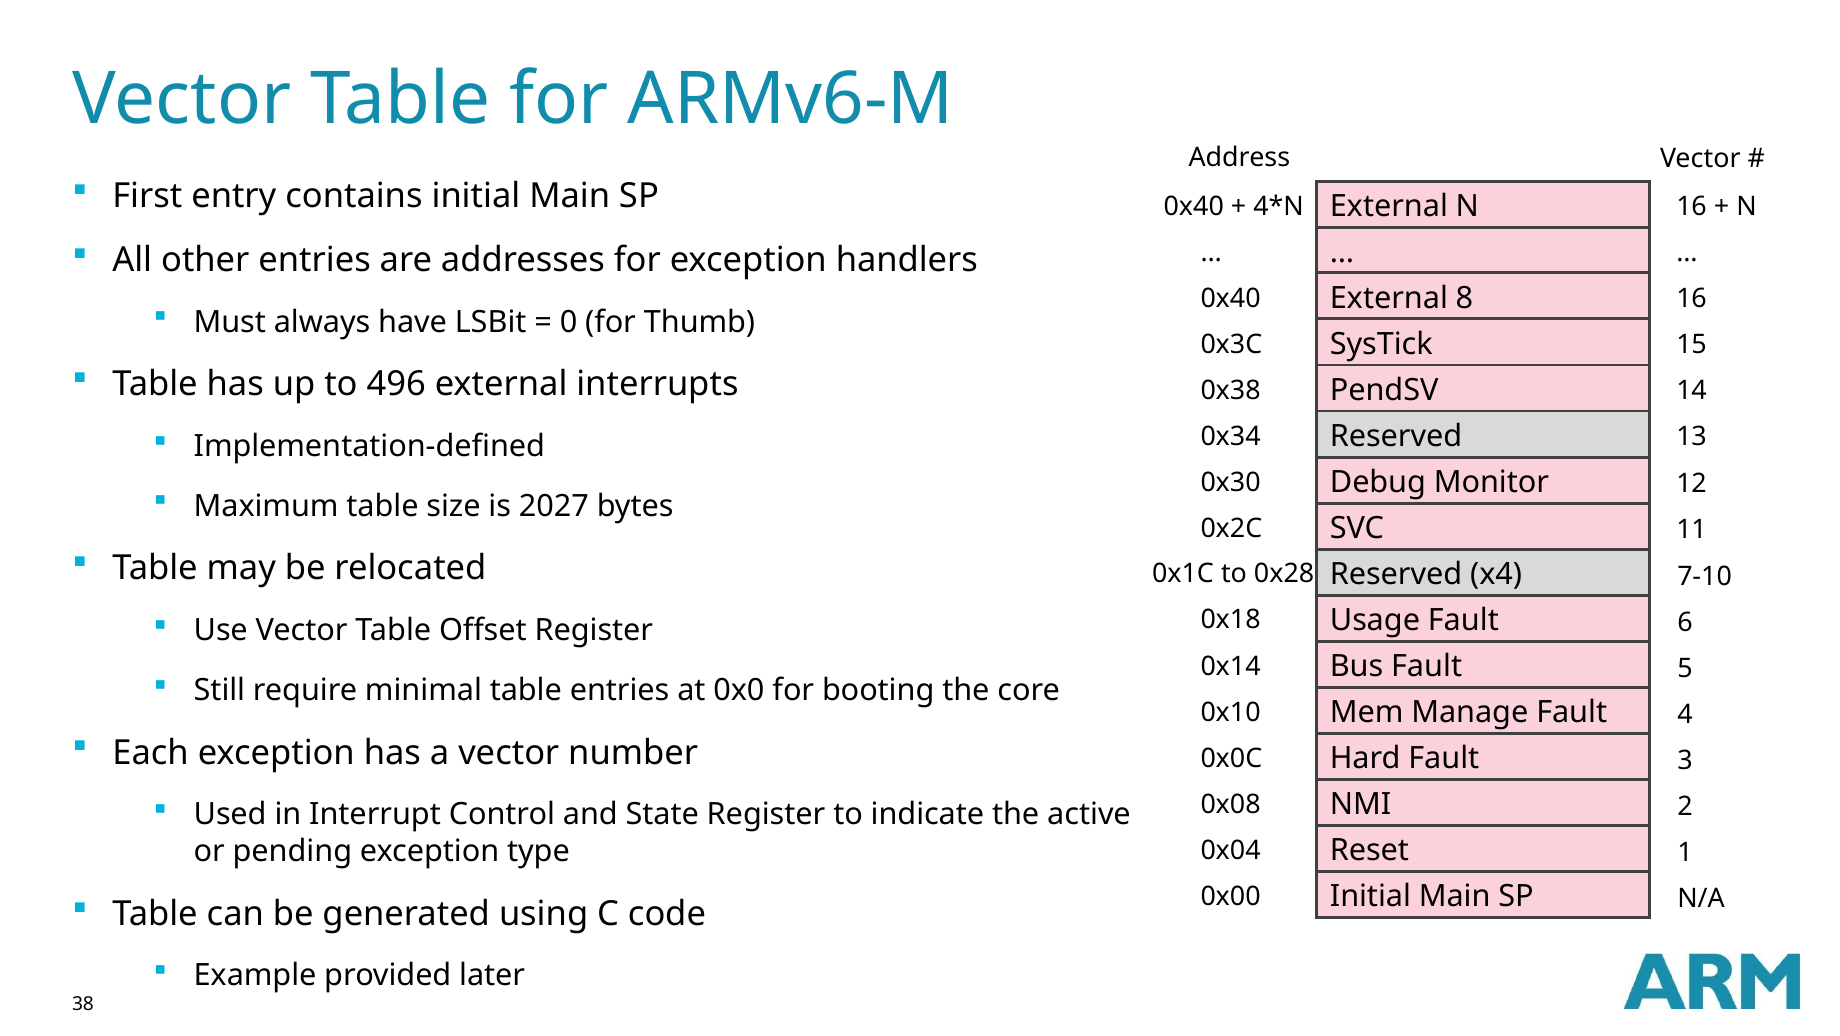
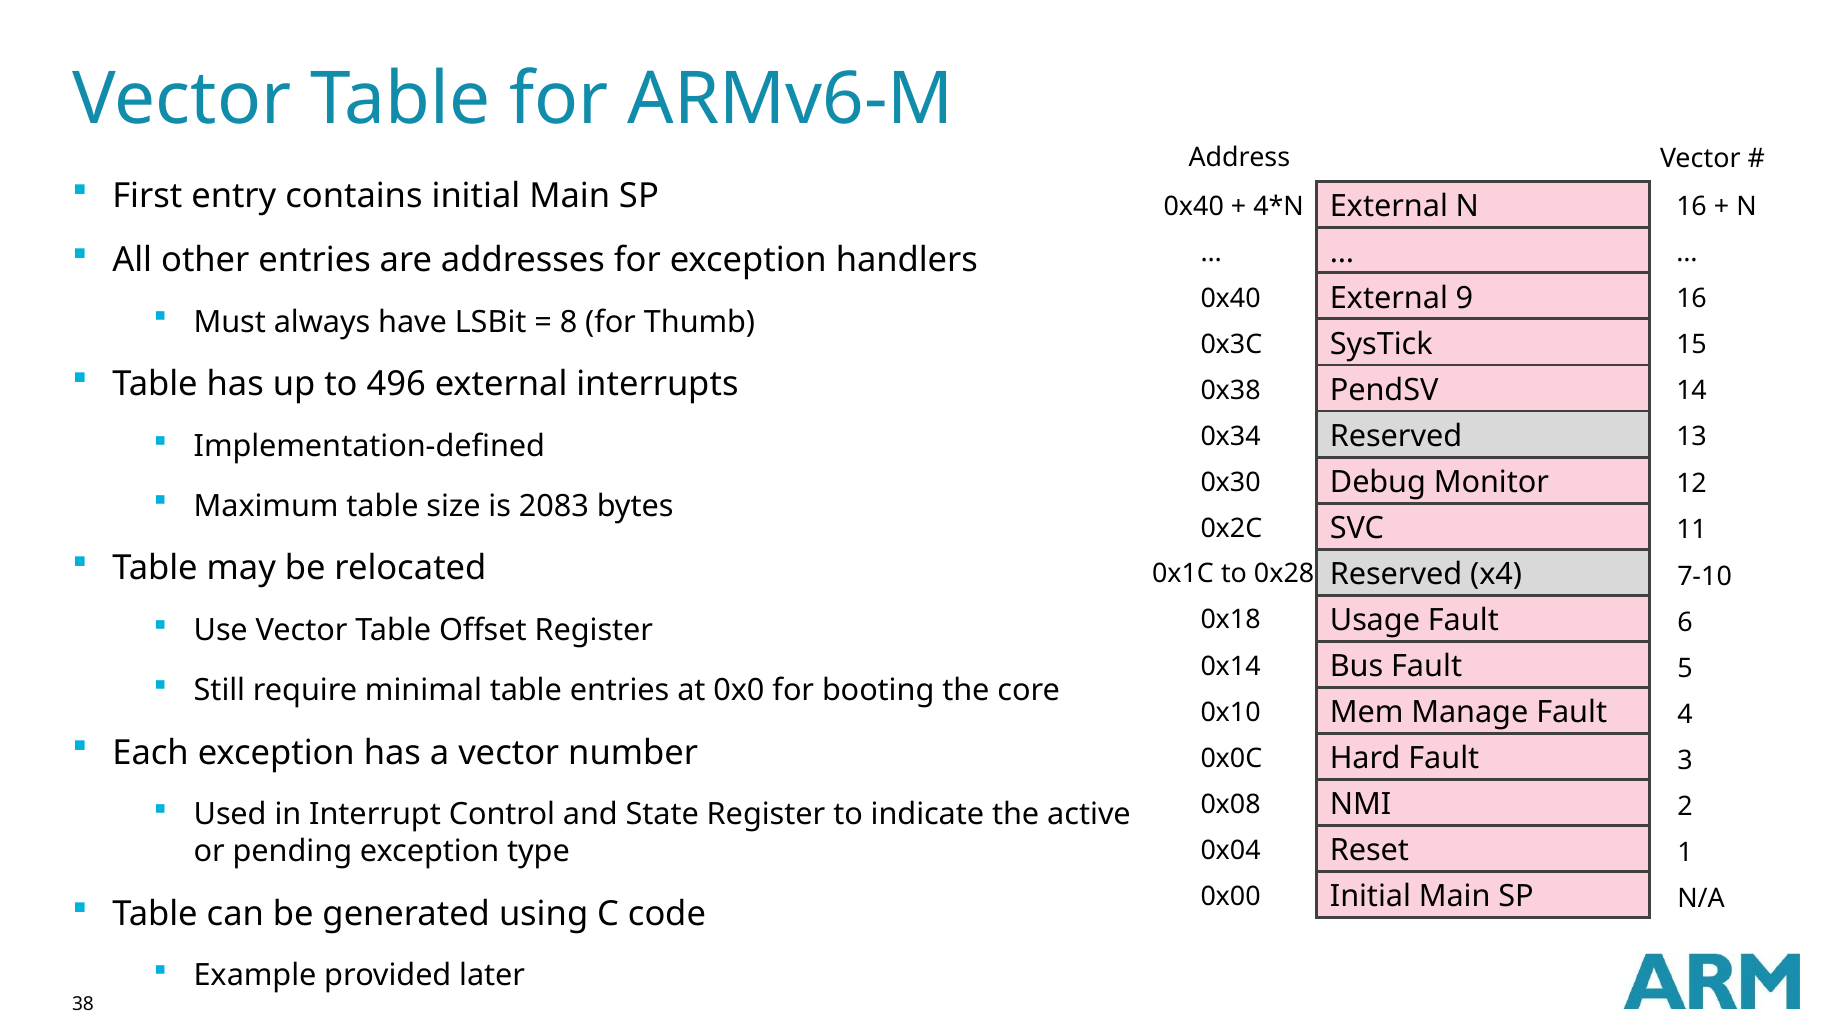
8: 8 -> 9
0: 0 -> 8
2027: 2027 -> 2083
